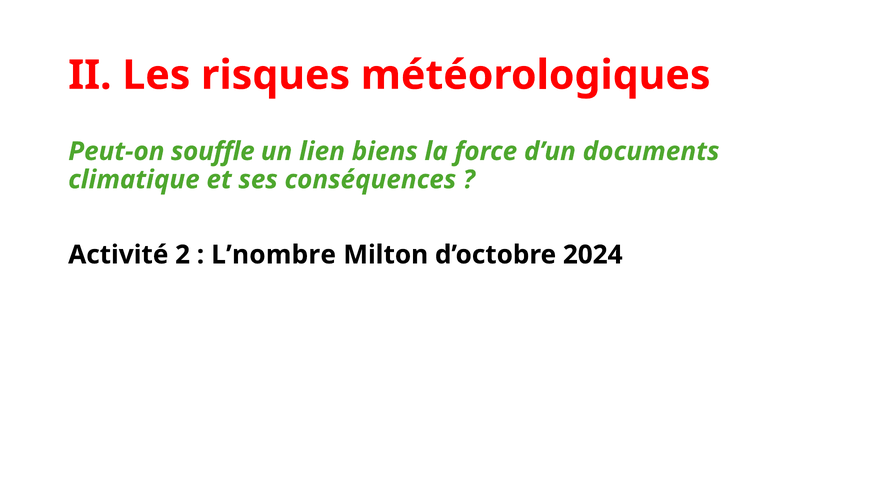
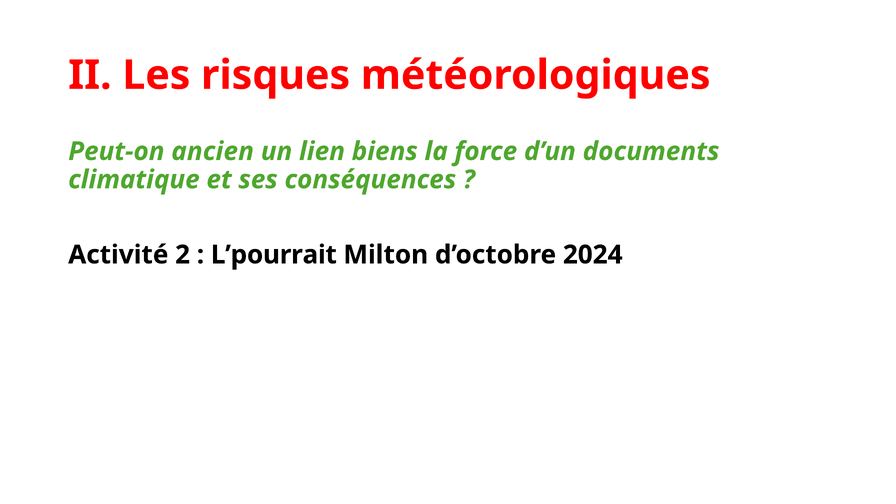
souffle: souffle -> ancien
L’nombre: L’nombre -> L’pourrait
